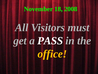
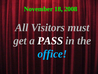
office colour: yellow -> light blue
